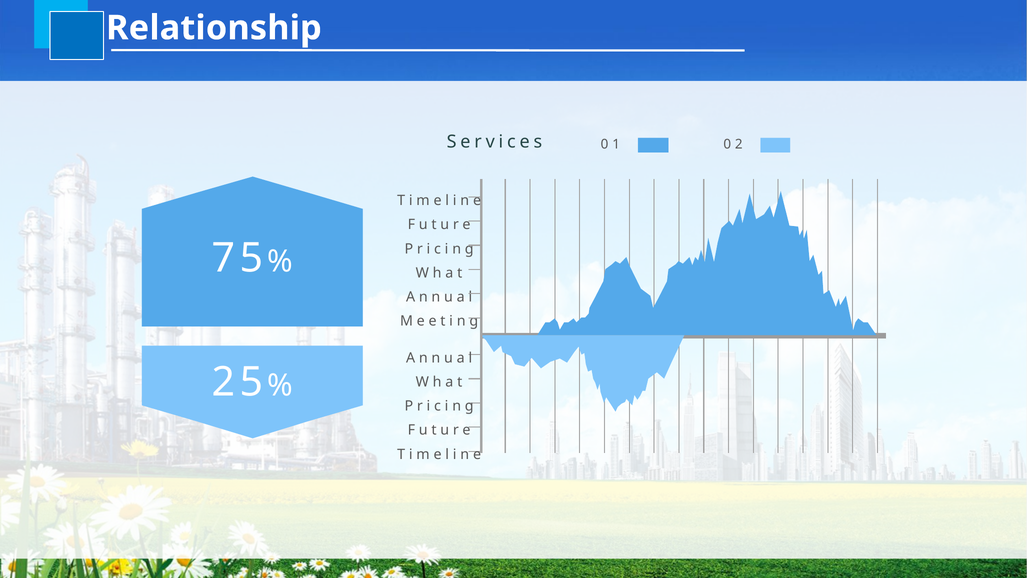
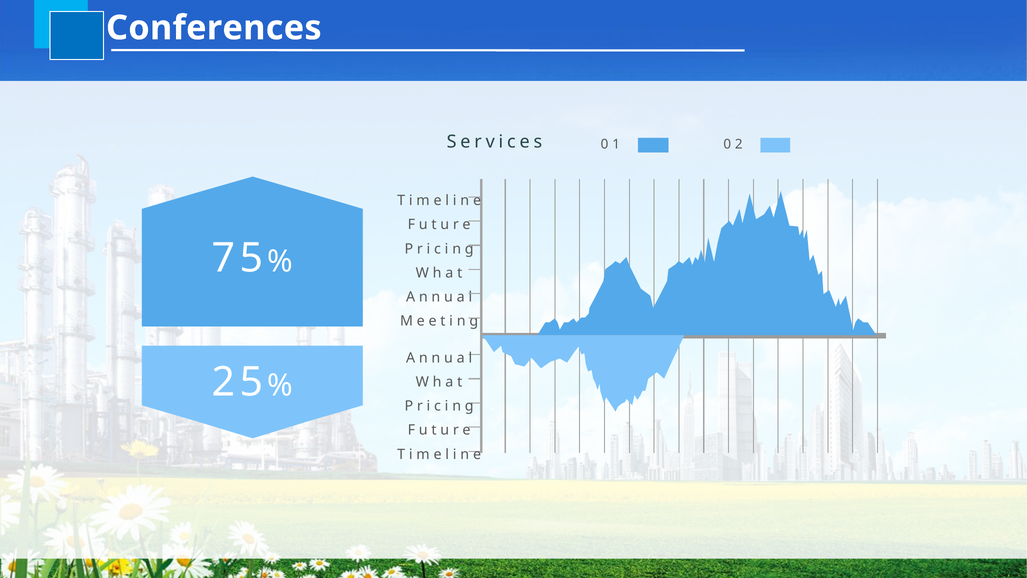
Relationship: Relationship -> Conferences
